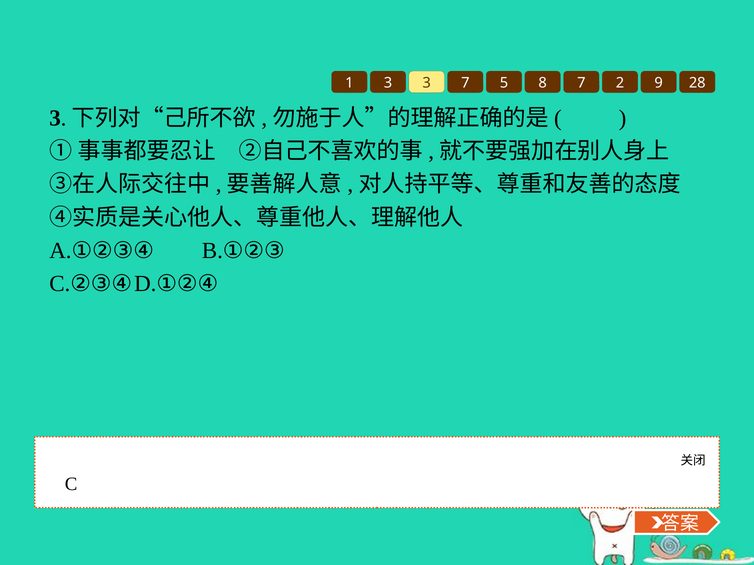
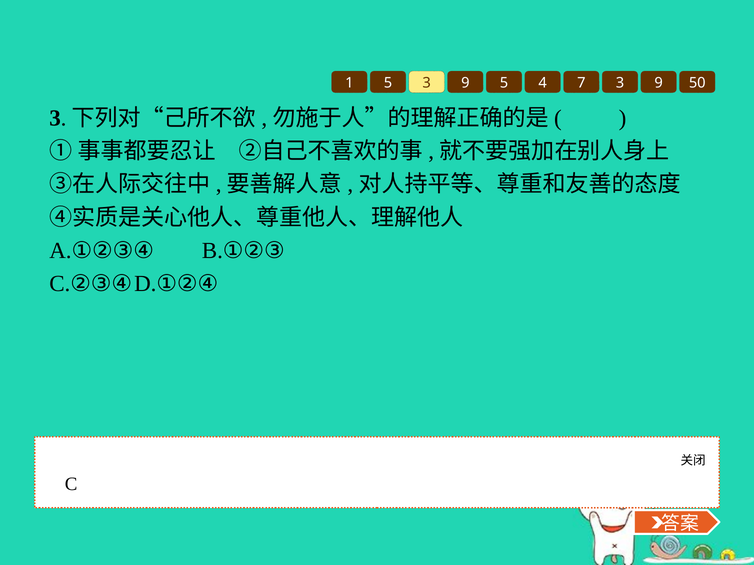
1 3: 3 -> 5
7 at (465, 83): 7 -> 9
8: 8 -> 4
7 2: 2 -> 3
28: 28 -> 50
